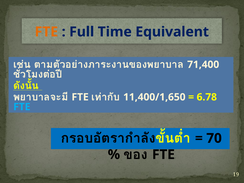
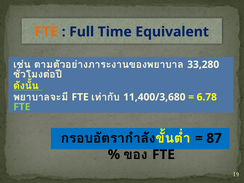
71,400: 71,400 -> 33,280
11,400/1,650: 11,400/1,650 -> 11,400/3,680
FTE at (22, 107) colour: light blue -> light green
70: 70 -> 87
